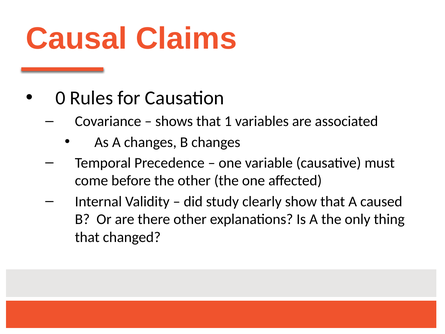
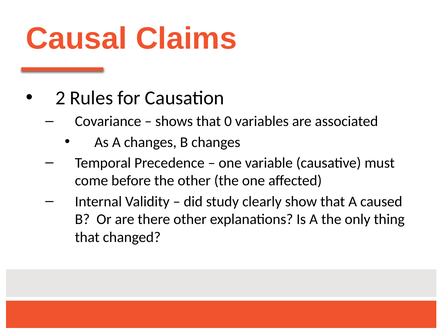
0: 0 -> 2
1: 1 -> 0
